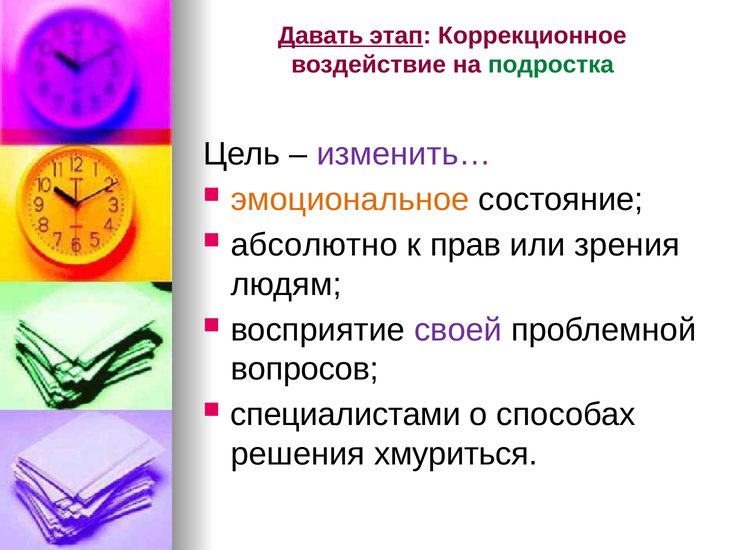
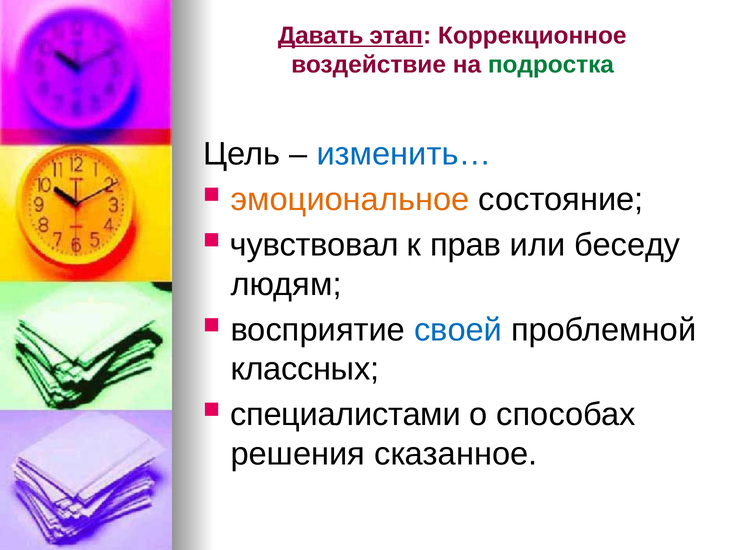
изменить… colour: purple -> blue
абсолютно: абсолютно -> чувствовал
зрения: зрения -> беседу
своей colour: purple -> blue
вопросов: вопросов -> классных
хмуриться: хмуриться -> сказанное
